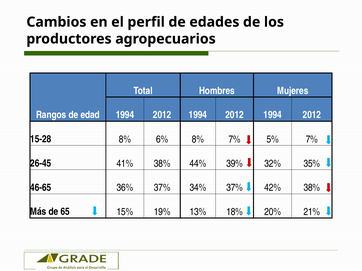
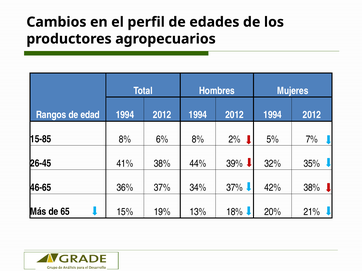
15-28: 15-28 -> 15-85
8% 7%: 7% -> 2%
